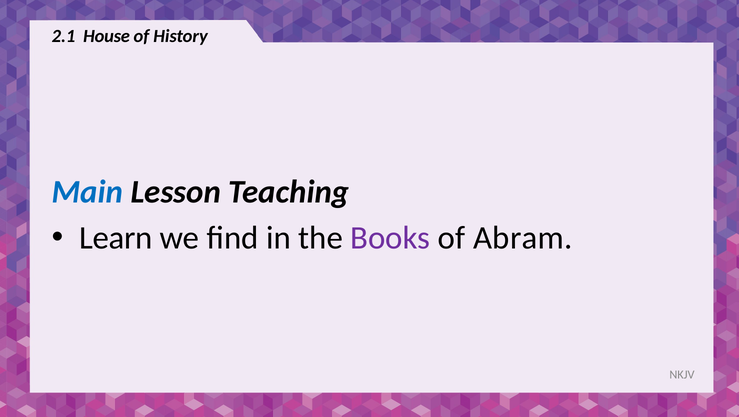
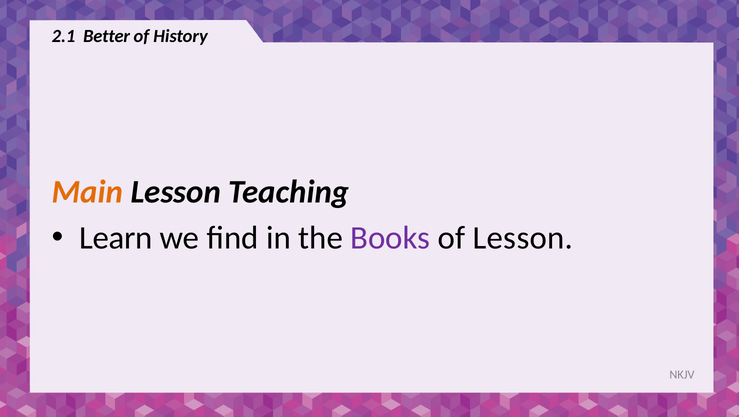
House: House -> Better
Main colour: blue -> orange
of Abram: Abram -> Lesson
